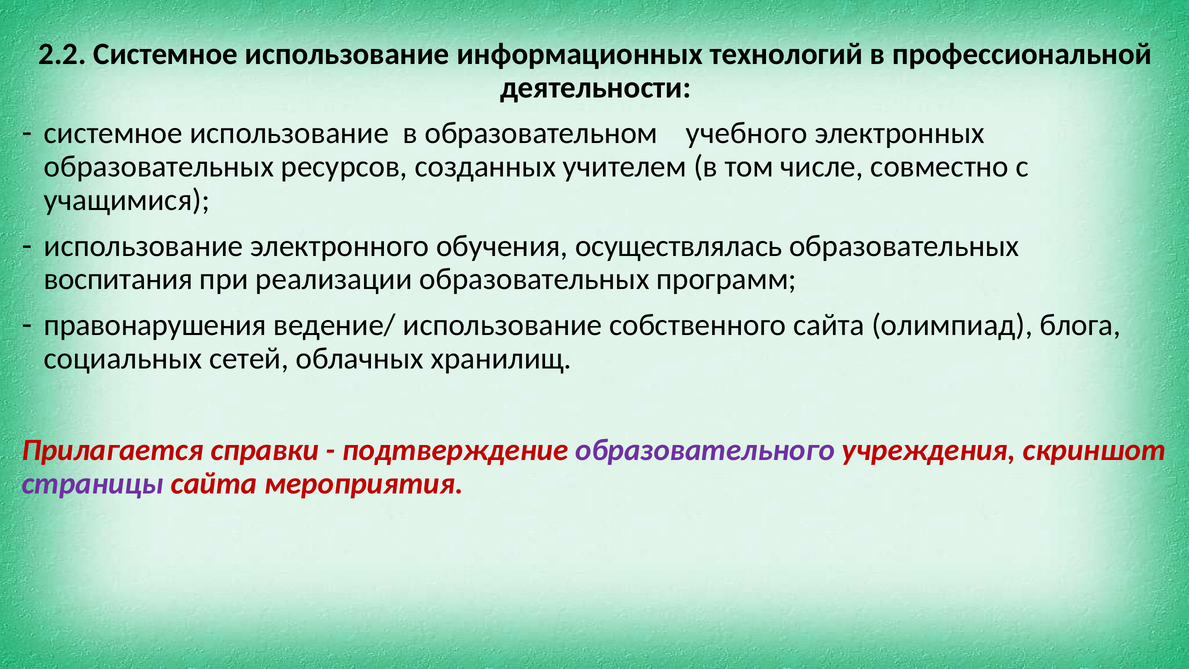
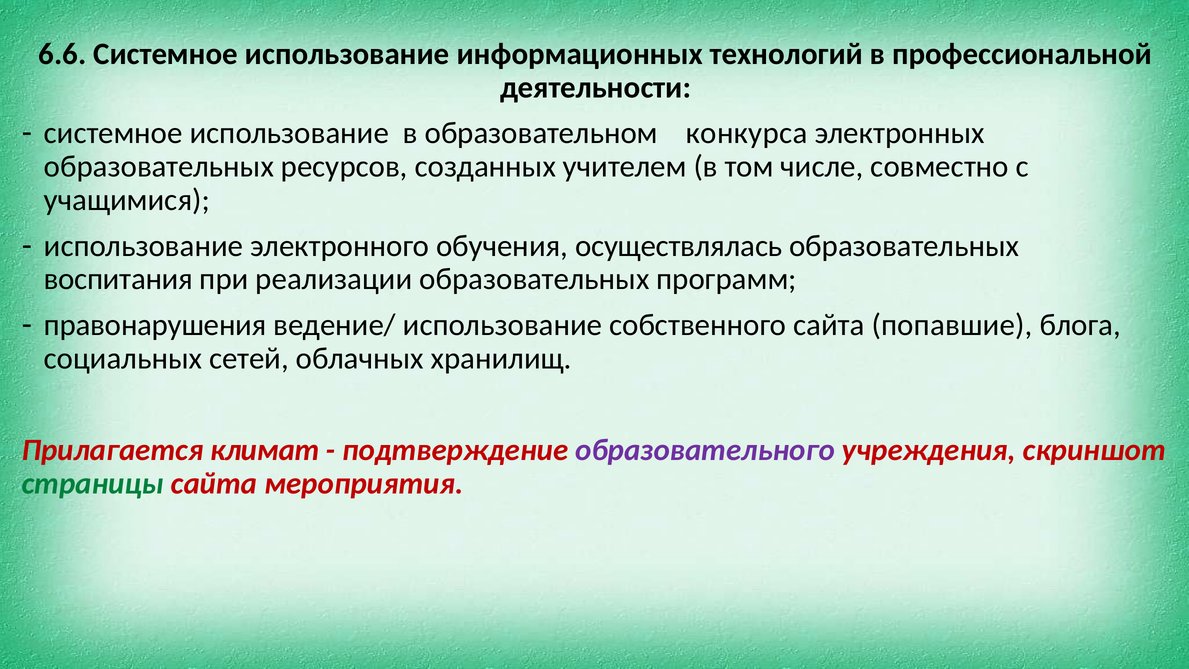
2.2: 2.2 -> 6.6
учебного: учебного -> конкурса
олимпиад: олимпиад -> попавшие
справки: справки -> климат
страницы colour: purple -> green
